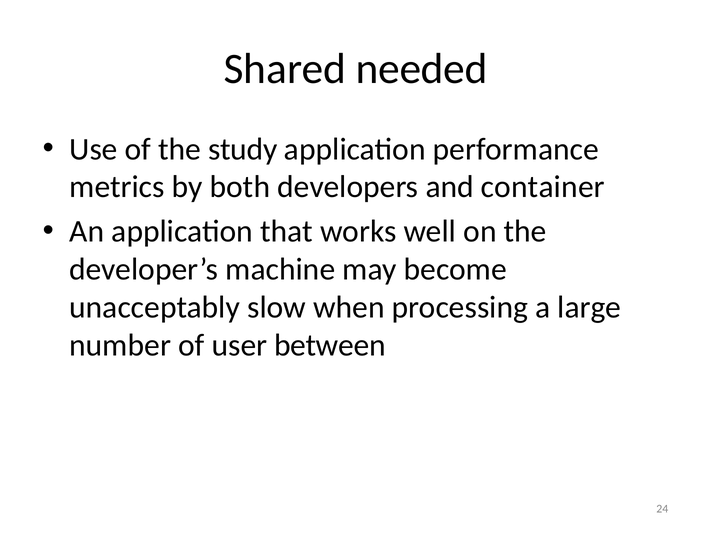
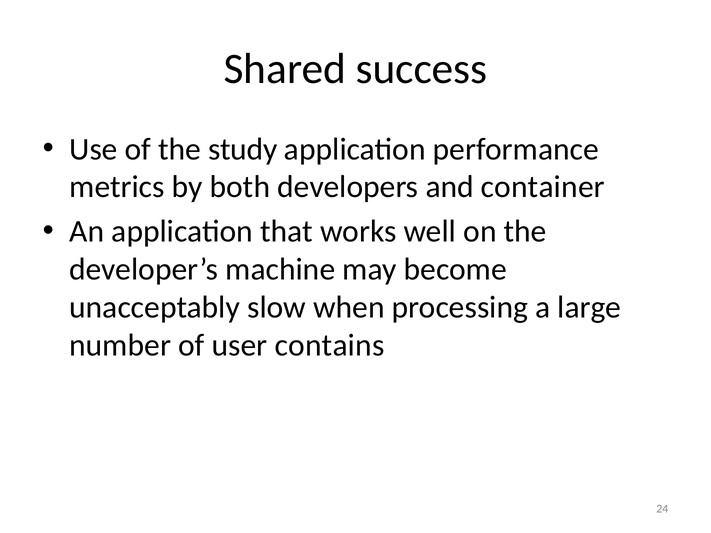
needed: needed -> success
between: between -> contains
